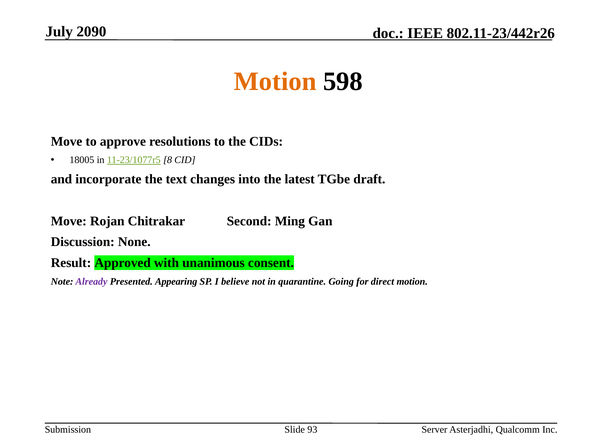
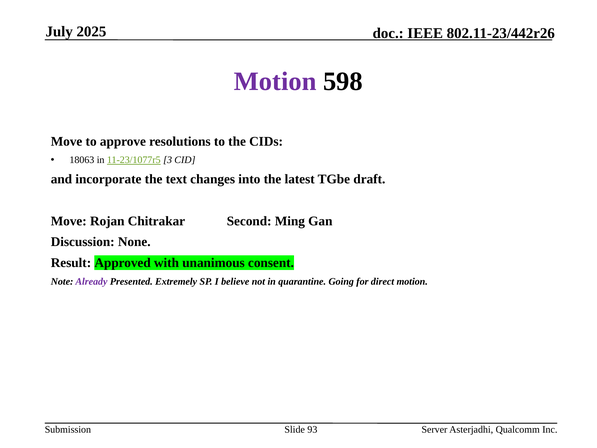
2090: 2090 -> 2025
Motion at (275, 81) colour: orange -> purple
18005: 18005 -> 18063
8: 8 -> 3
Appearing: Appearing -> Extremely
